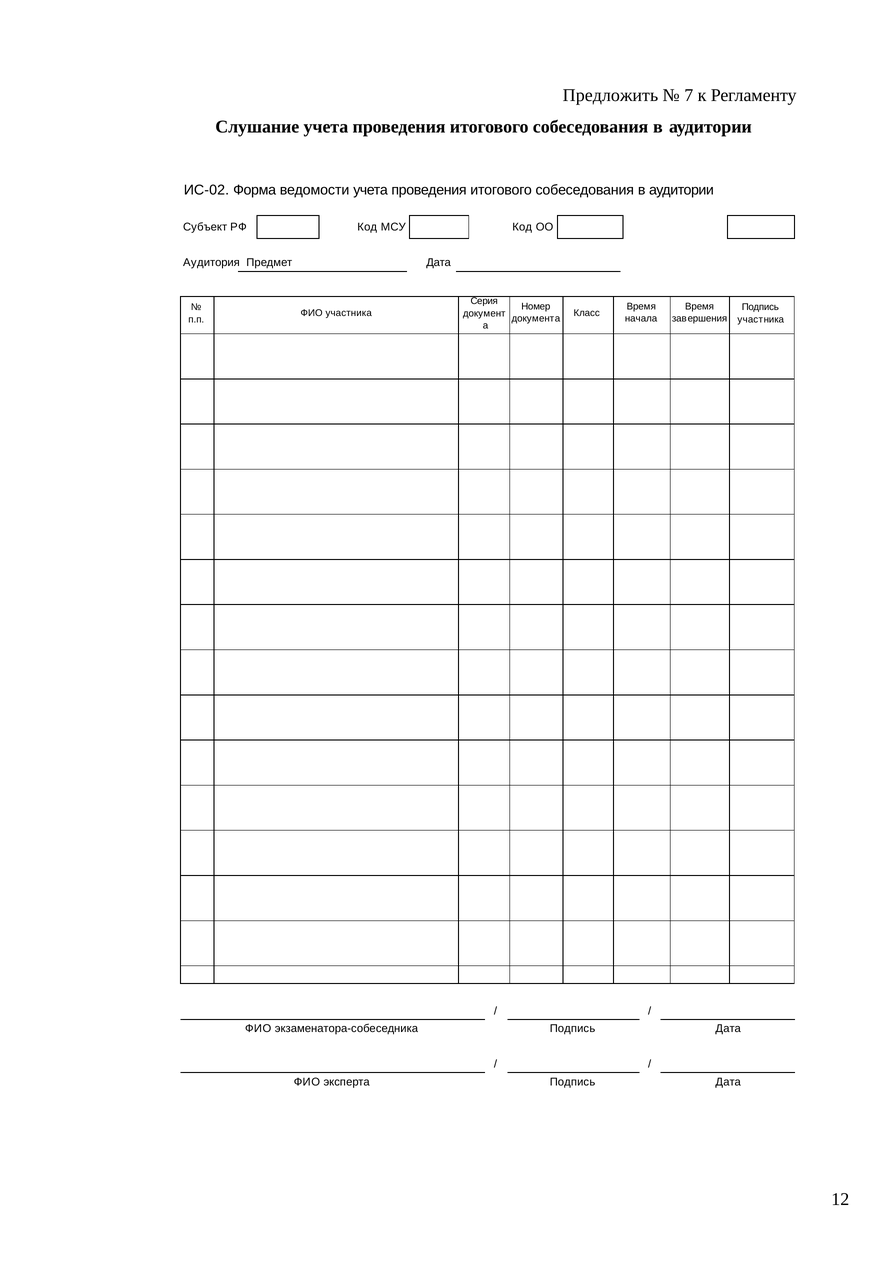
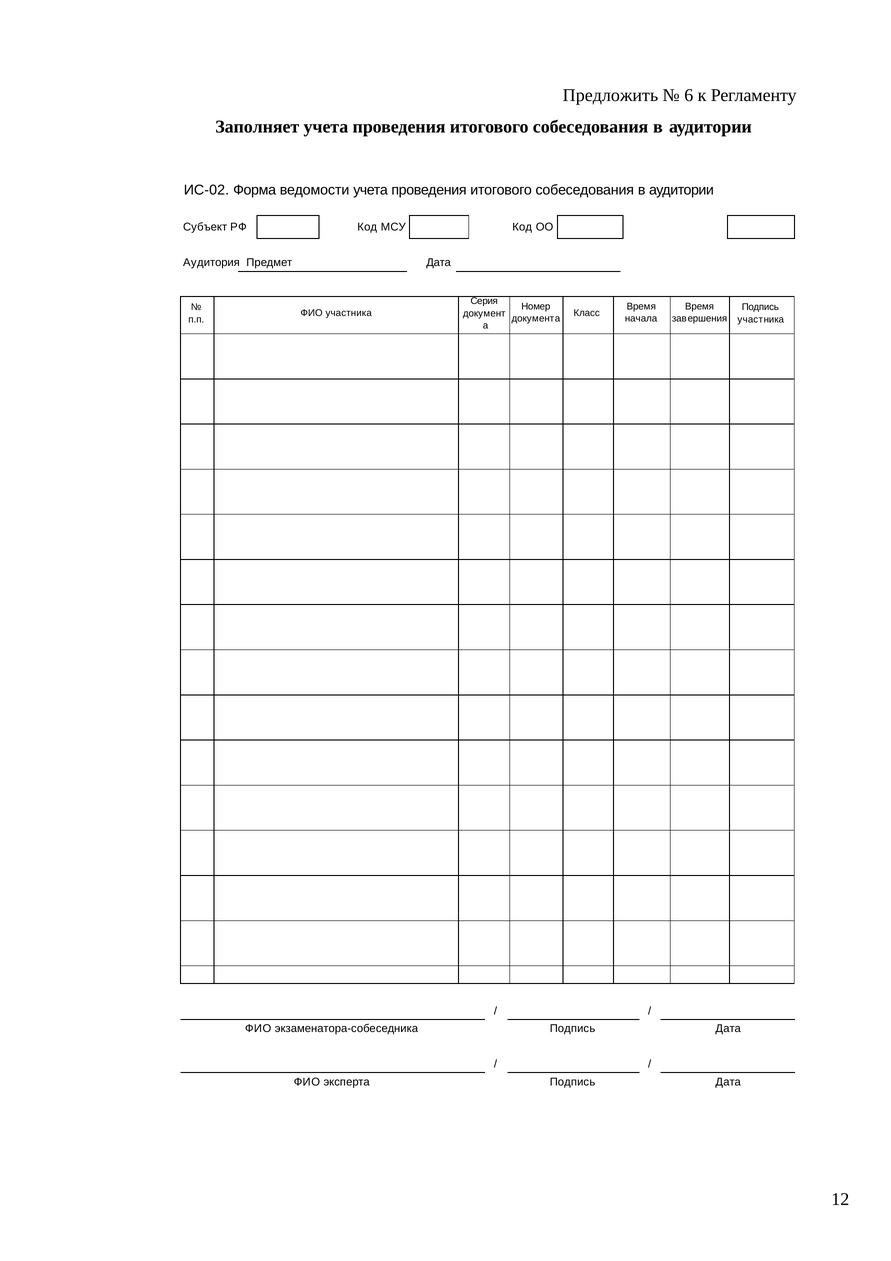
7: 7 -> 6
Слушание: Слушание -> Заполняет
